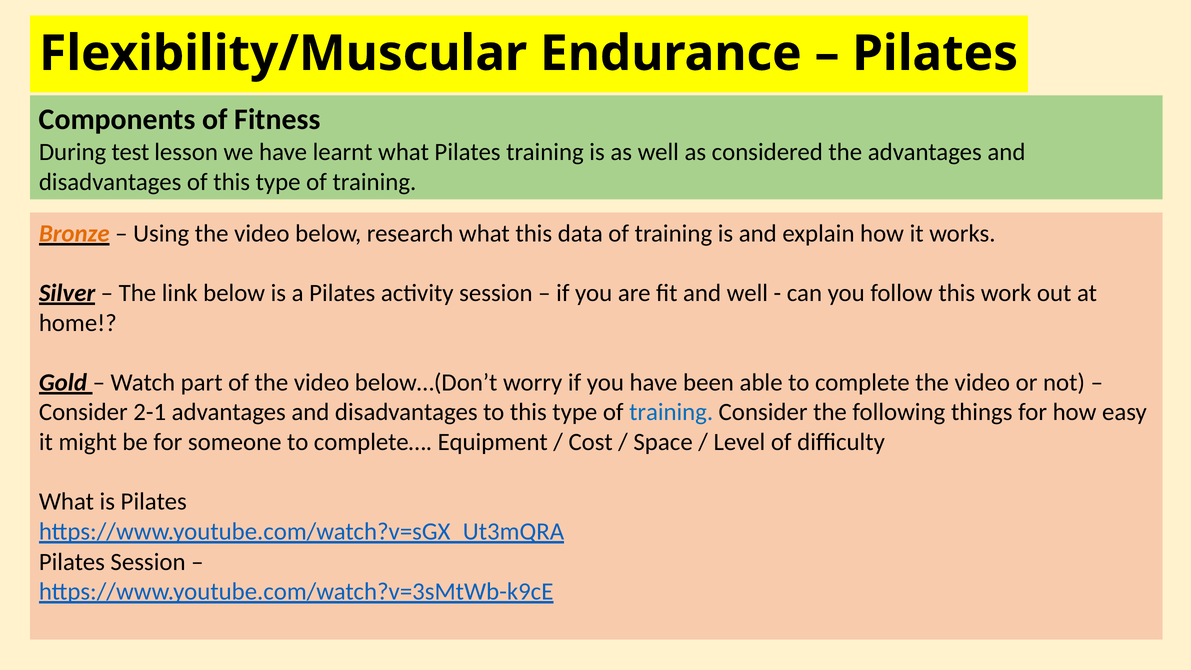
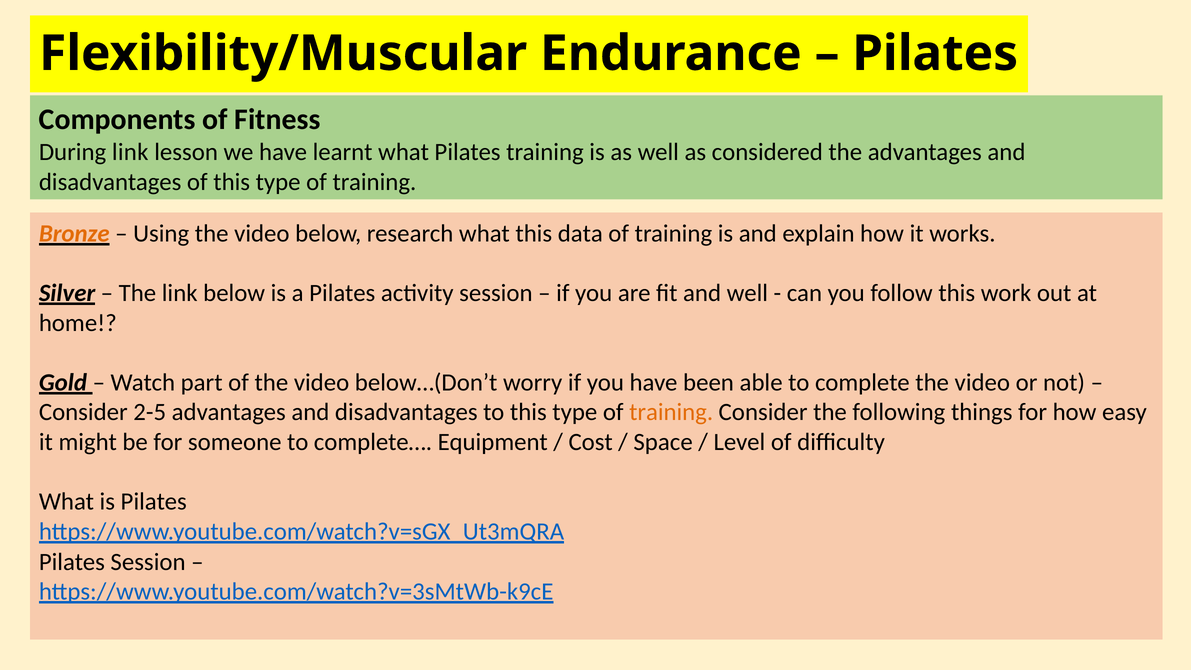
During test: test -> link
2-1: 2-1 -> 2-5
training at (671, 412) colour: blue -> orange
